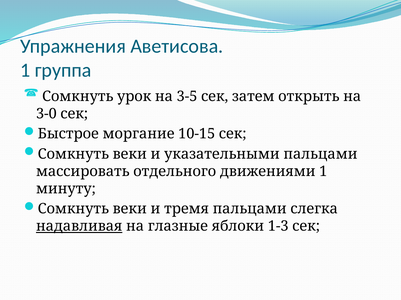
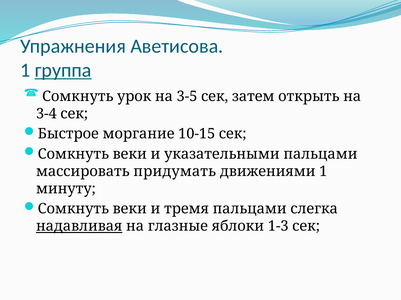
группа underline: none -> present
3-0: 3-0 -> 3-4
отдельного: отдельного -> придумать
